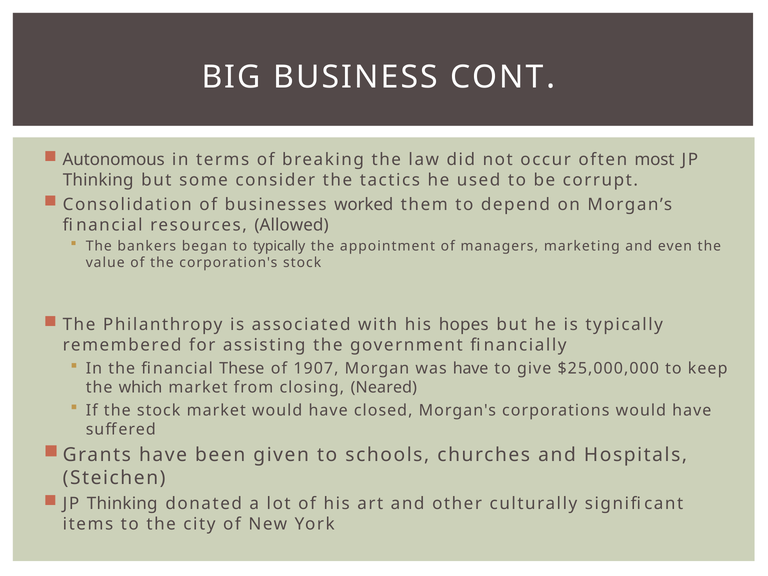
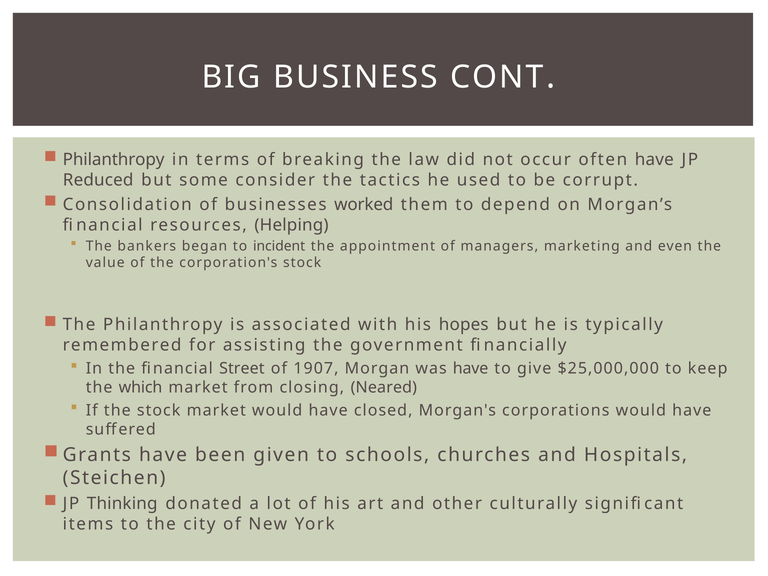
Autonomous at (114, 160): Autonomous -> Philanthropy
often most: most -> have
Thinking at (98, 180): Thinking -> Reduced
Allowed: Allowed -> Helping
to typically: typically -> incident
These: These -> Street
